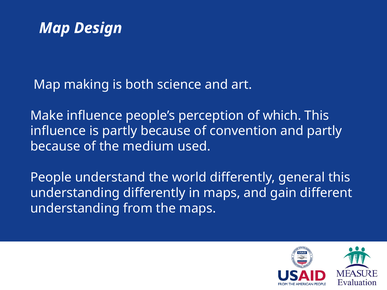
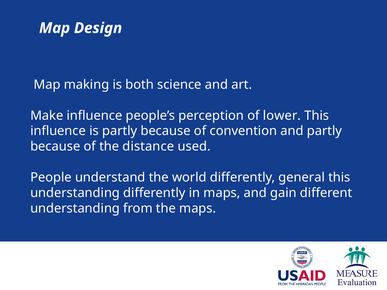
which: which -> lower
medium: medium -> distance
